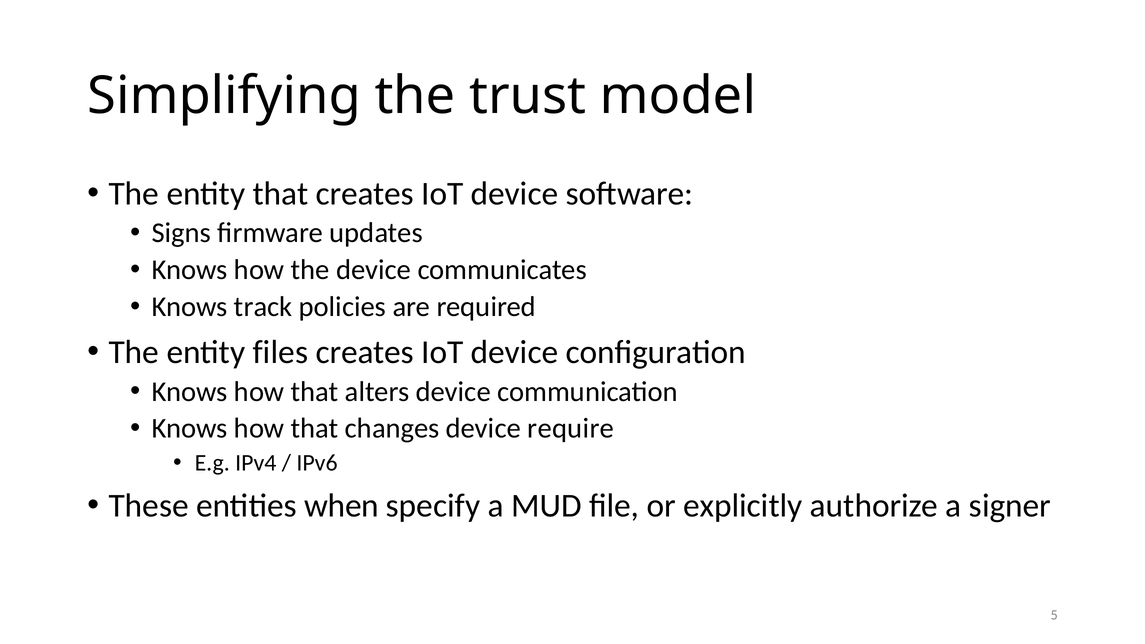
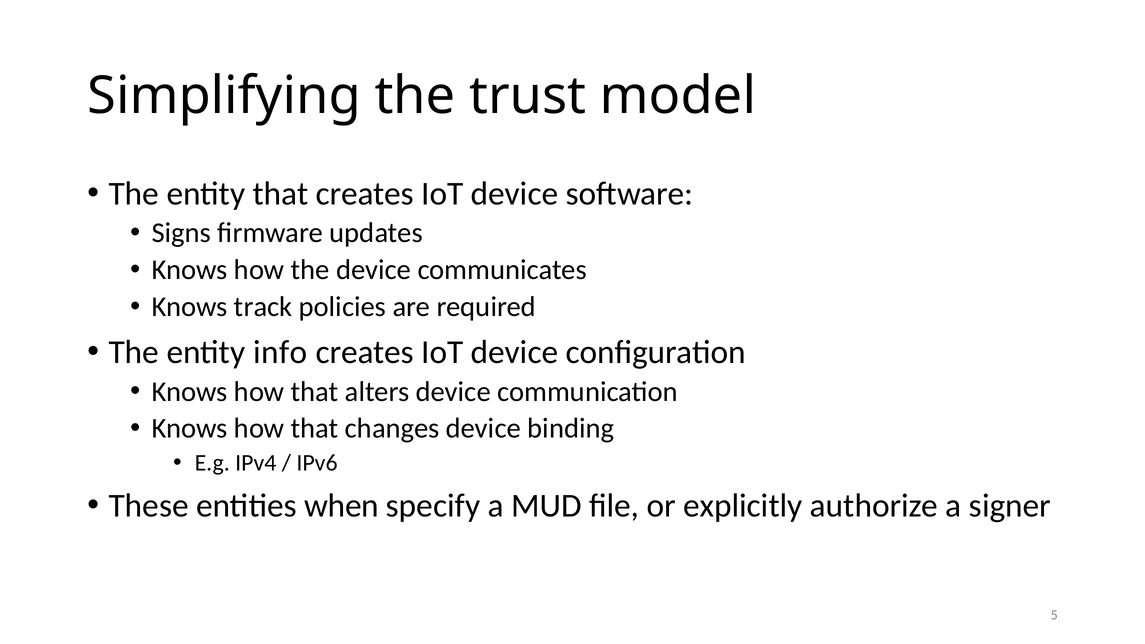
files: files -> info
require: require -> binding
